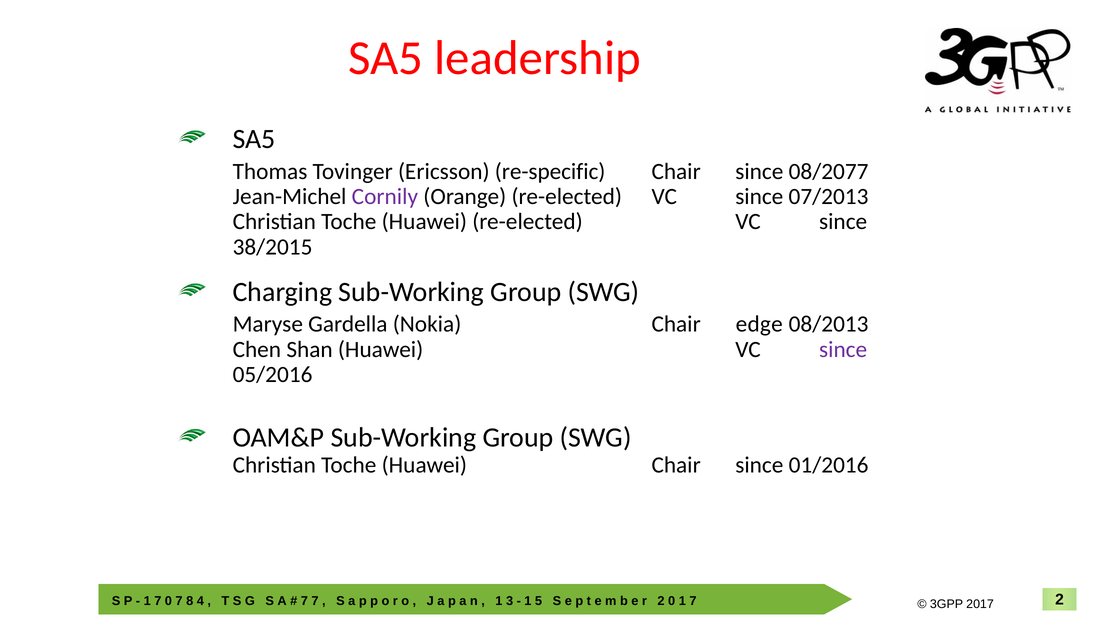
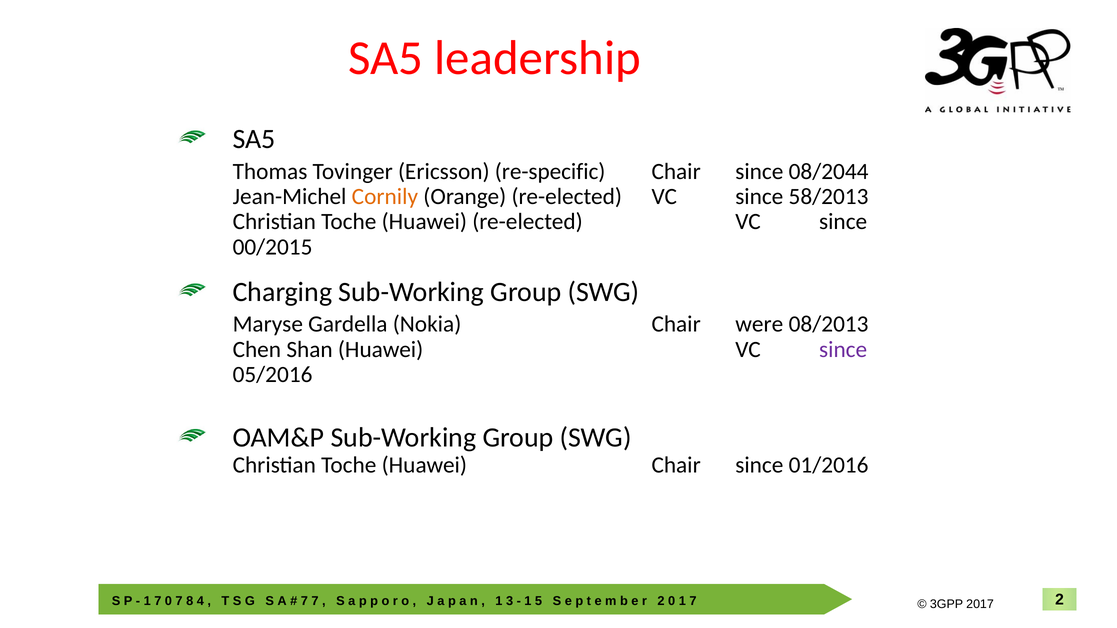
08/2077: 08/2077 -> 08/2044
Cornily colour: purple -> orange
07/2013: 07/2013 -> 58/2013
38/2015: 38/2015 -> 00/2015
edge: edge -> were
